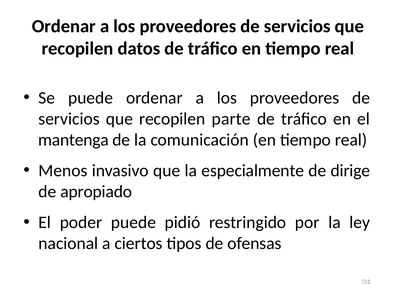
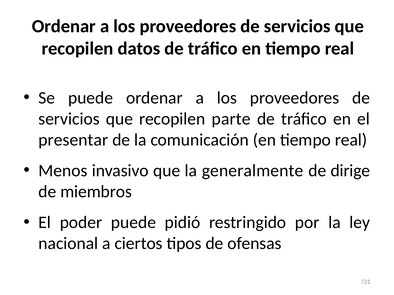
mantenga: mantenga -> presentar
especialmente: especialmente -> generalmente
apropiado: apropiado -> miembros
